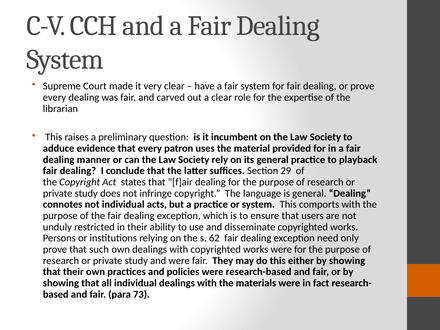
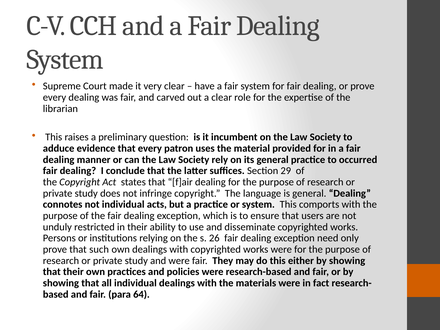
playback: playback -> occurred
62: 62 -> 26
73: 73 -> 64
